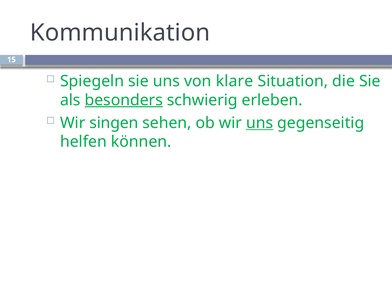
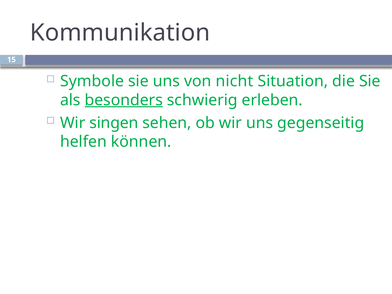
Spiegeln: Spiegeln -> Symbole
klare: klare -> nicht
uns at (260, 123) underline: present -> none
